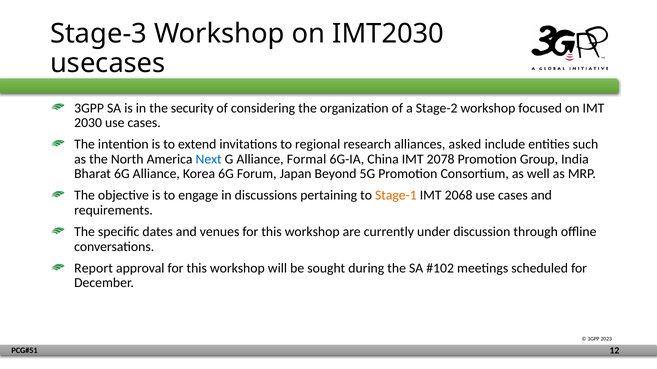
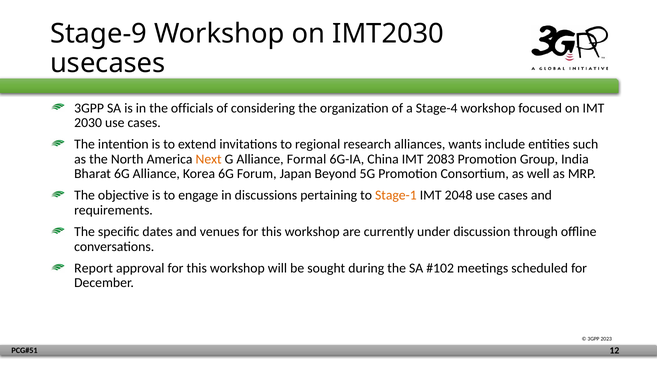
Stage-3: Stage-3 -> Stage-9
security: security -> officials
Stage-2: Stage-2 -> Stage-4
asked: asked -> wants
Next colour: blue -> orange
2078: 2078 -> 2083
2068: 2068 -> 2048
